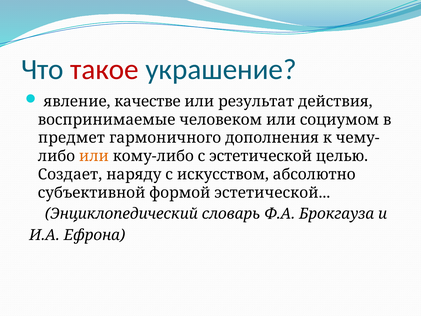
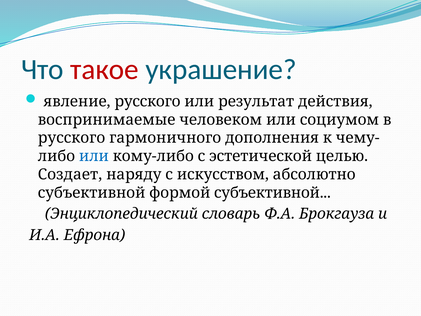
явление качестве: качестве -> русского
предмет at (71, 138): предмет -> русского
или at (94, 156) colour: orange -> blue
формой эстетической: эстетической -> субъективной
